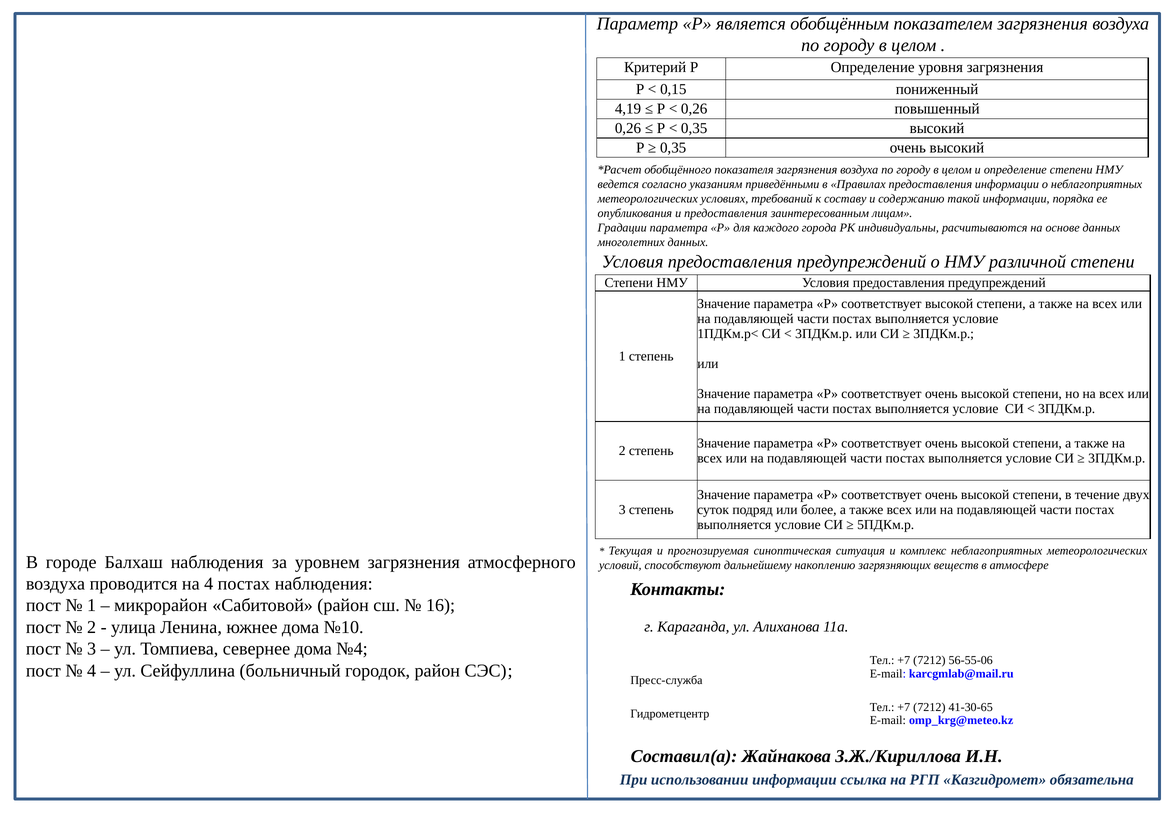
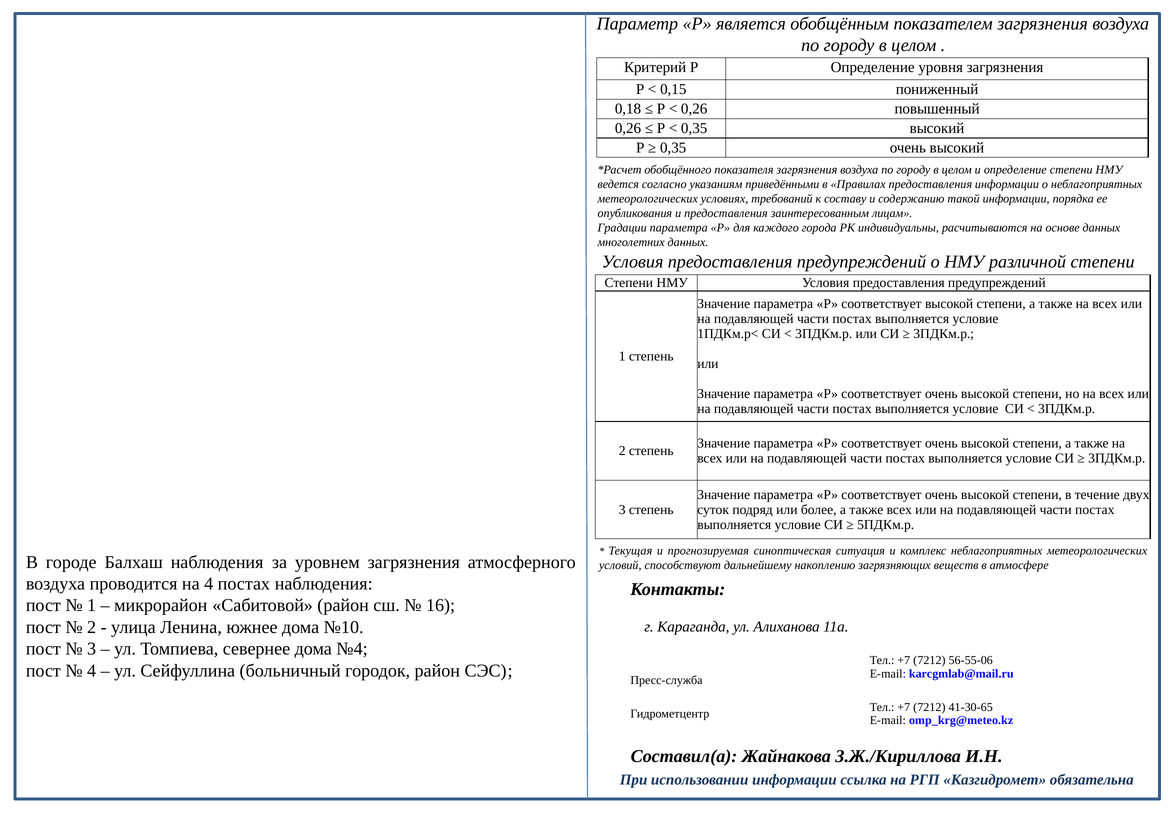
4,19: 4,19 -> 0,18
